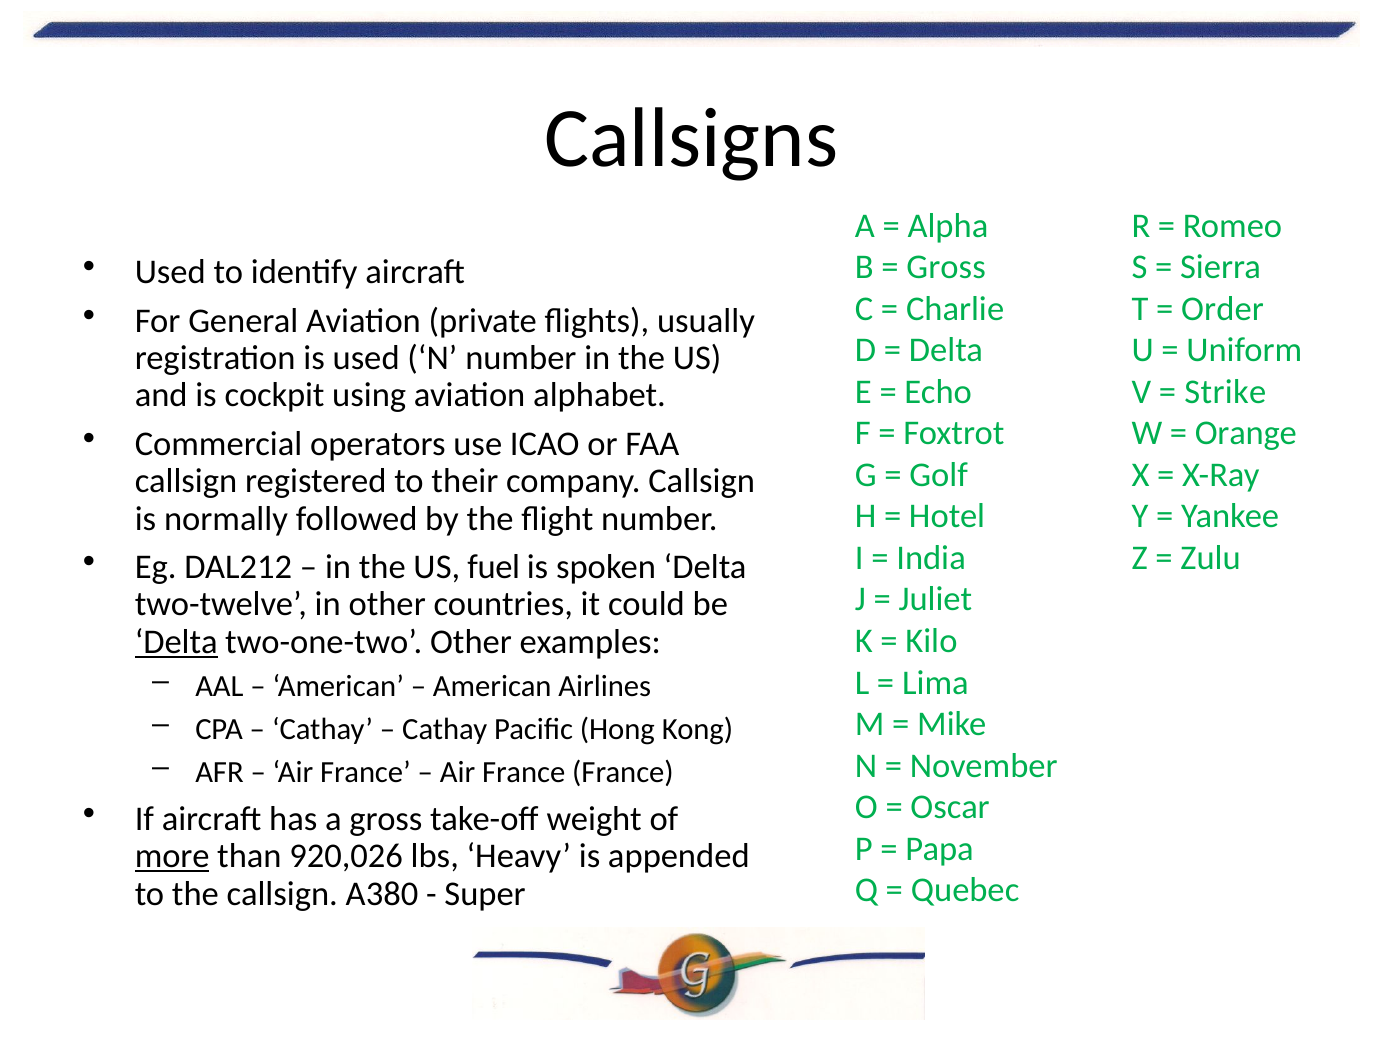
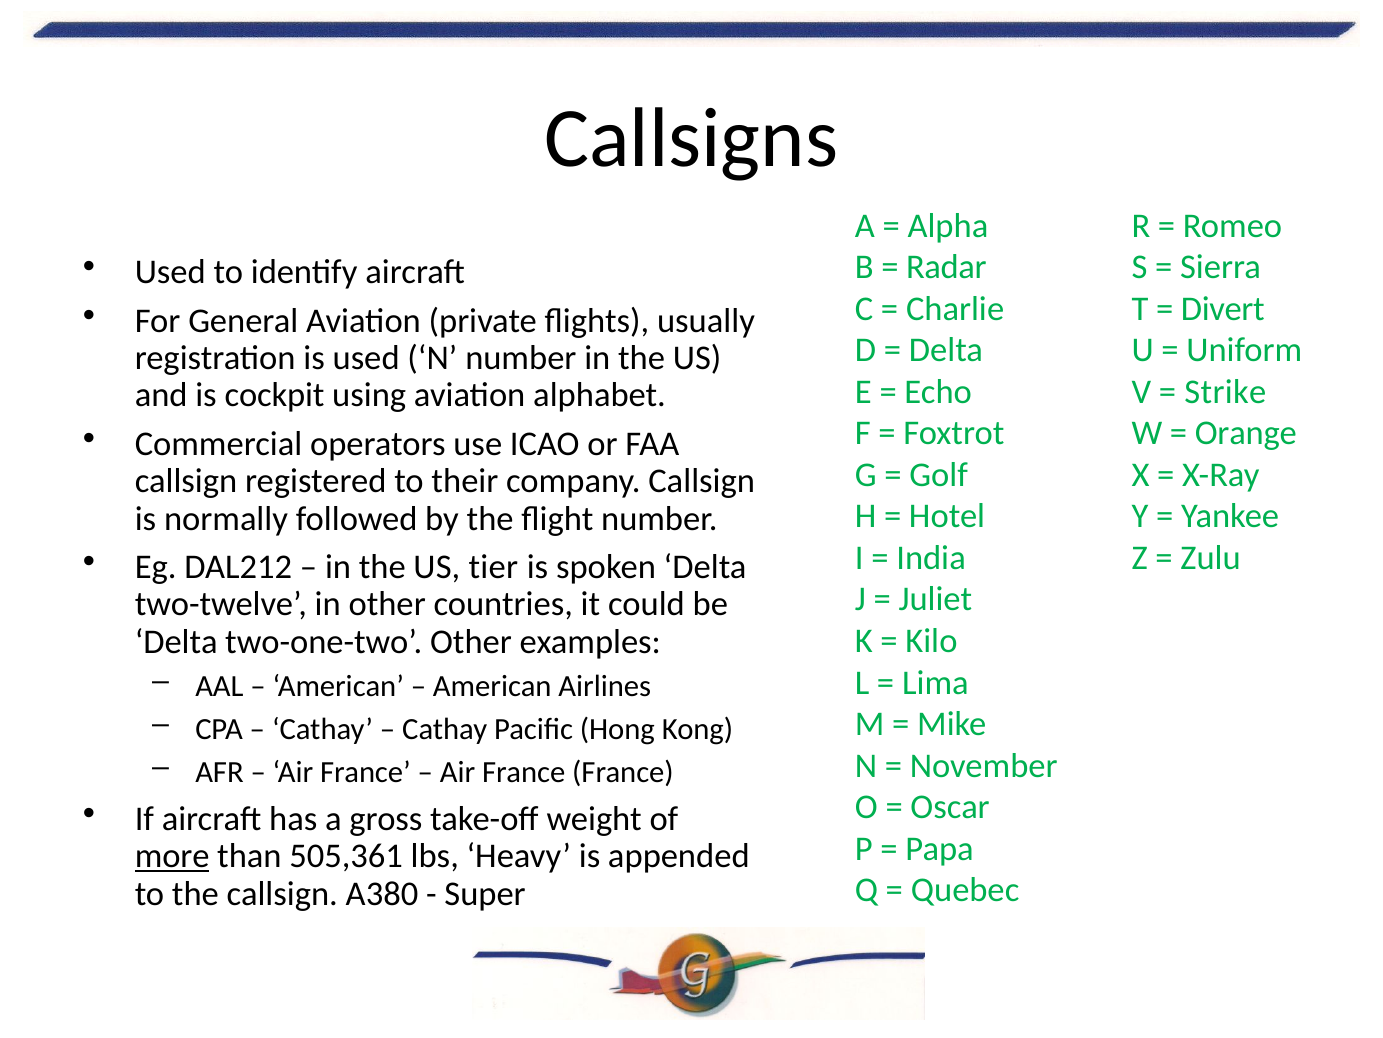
Gross at (946, 267): Gross -> Radar
Order: Order -> Divert
fuel: fuel -> tier
Delta at (176, 641) underline: present -> none
920,026: 920,026 -> 505,361
